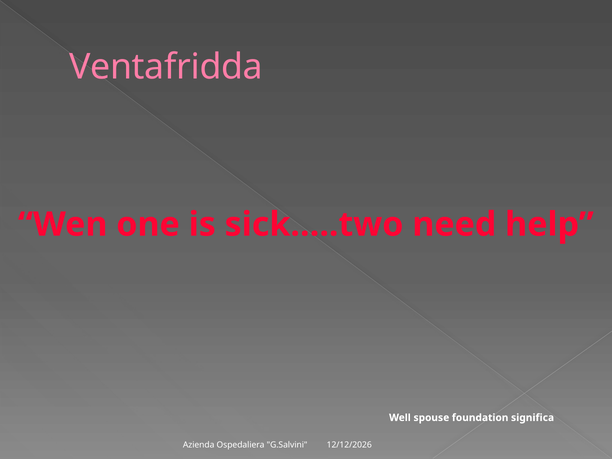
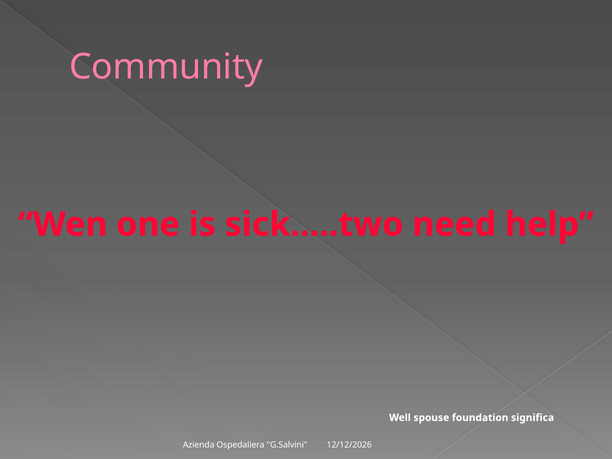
Ventafridda: Ventafridda -> Community
